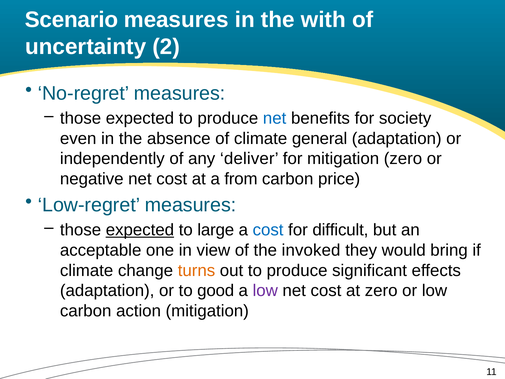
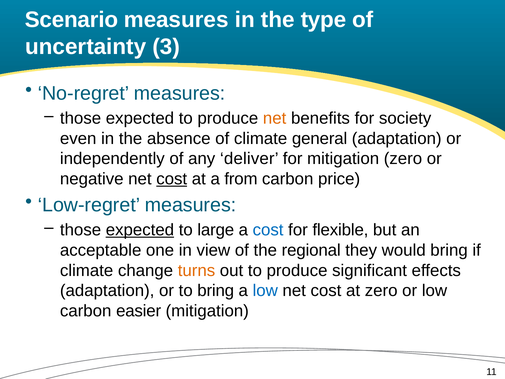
with: with -> type
2: 2 -> 3
net at (275, 118) colour: blue -> orange
cost at (172, 179) underline: none -> present
difficult: difficult -> flexible
invoked: invoked -> regional
to good: good -> bring
low at (265, 290) colour: purple -> blue
action: action -> easier
